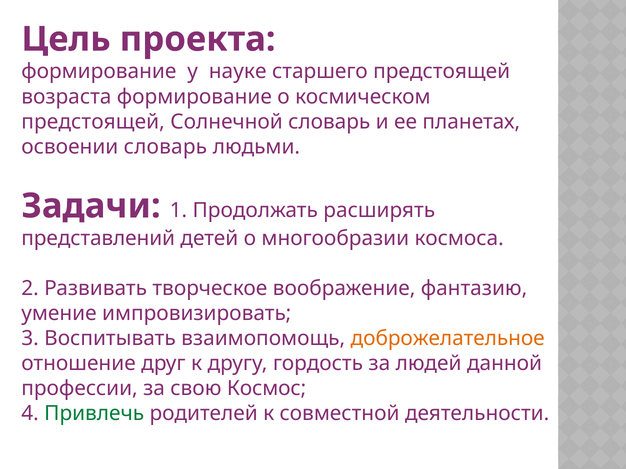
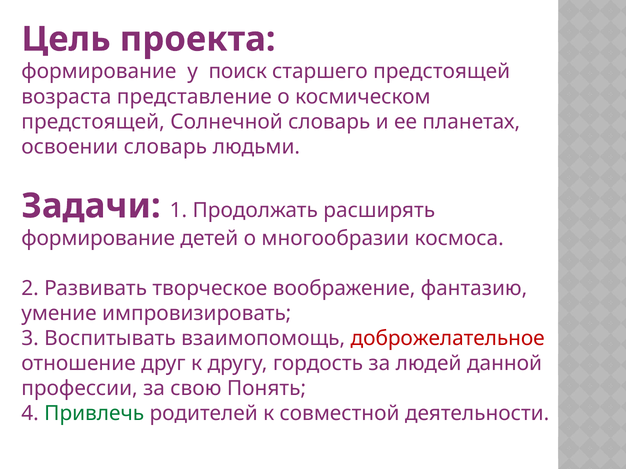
науке: науке -> поиск
возраста формирование: формирование -> представление
представлений at (98, 239): представлений -> формирование
доброжелательное colour: orange -> red
Космос: Космос -> Понять
